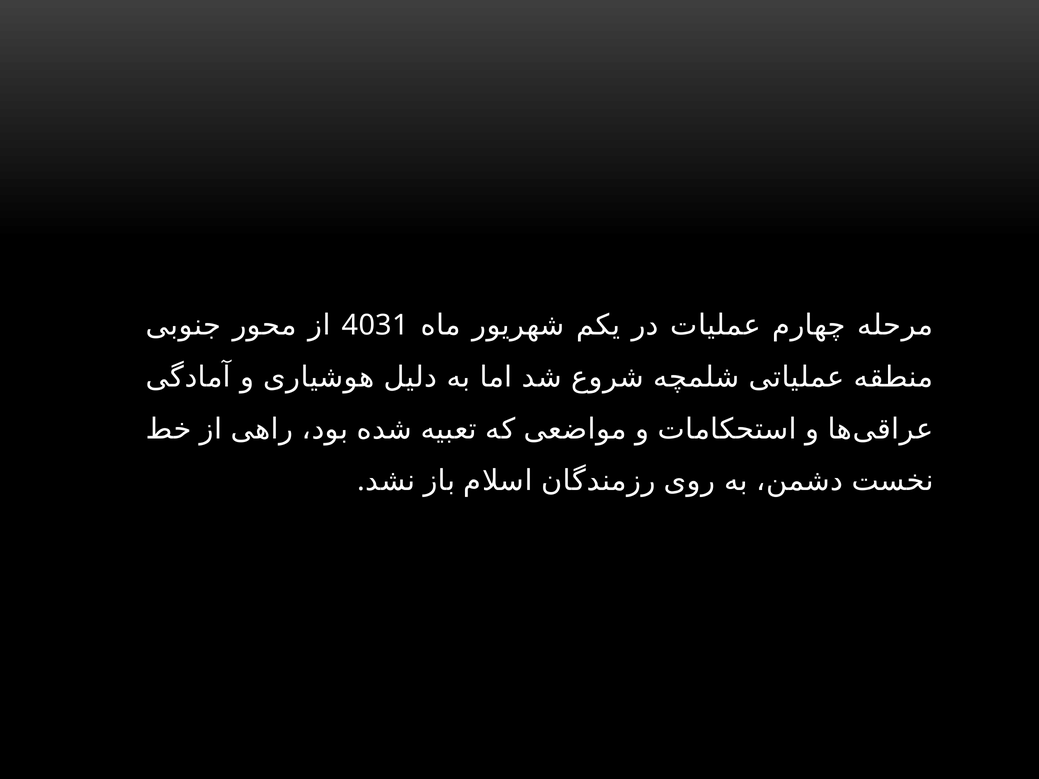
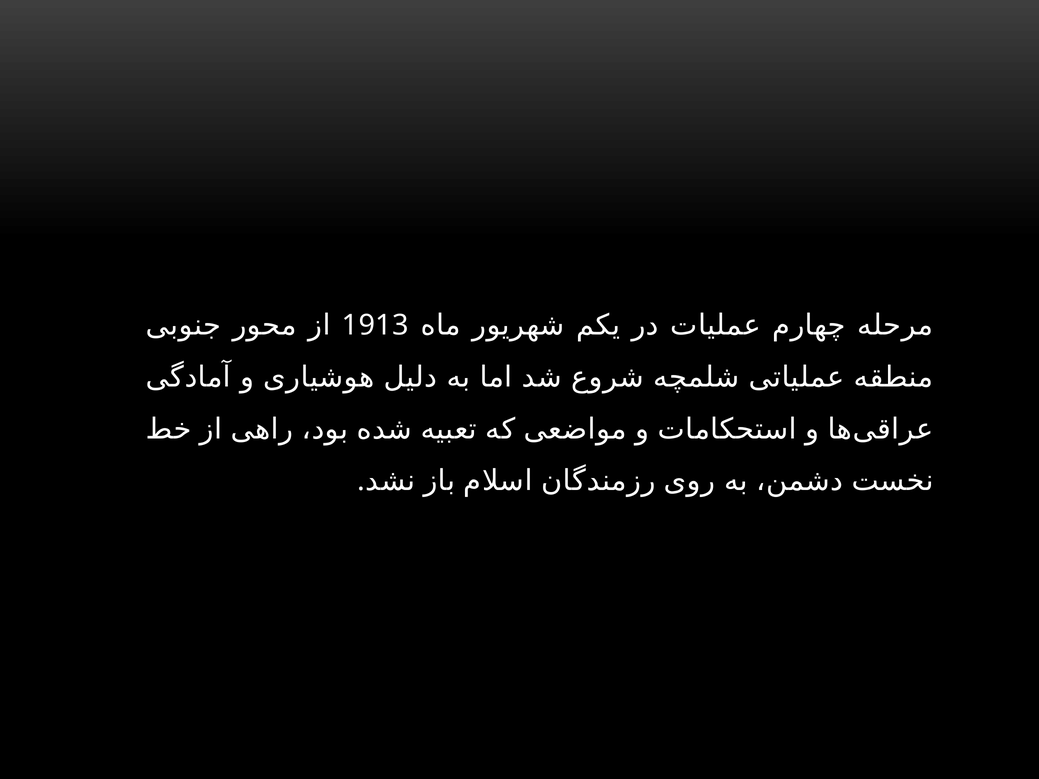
4031: 4031 -> 1913
